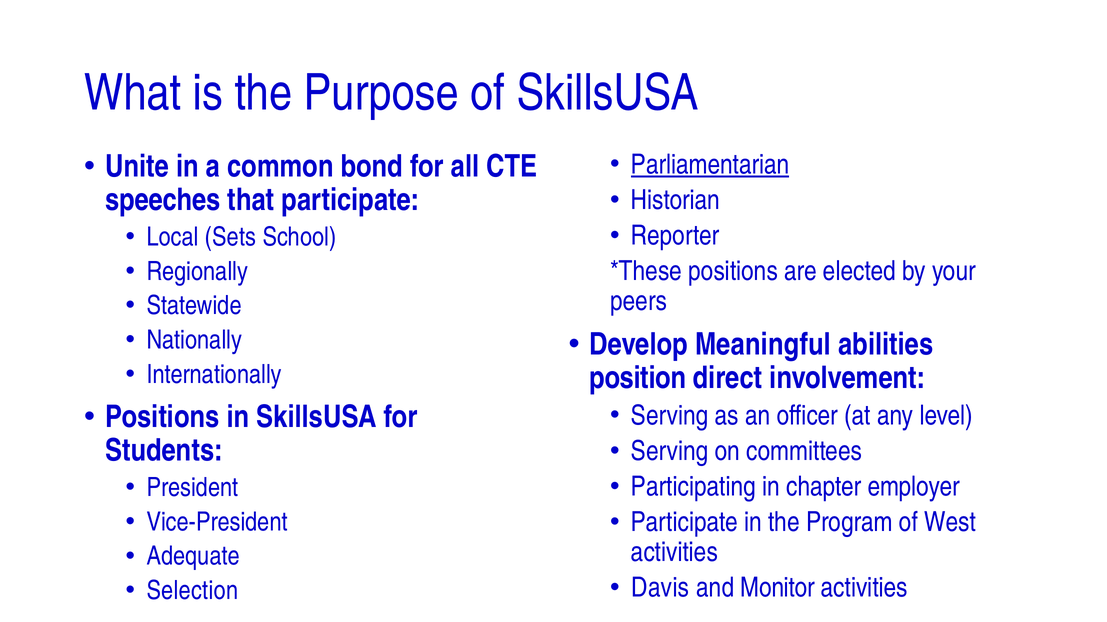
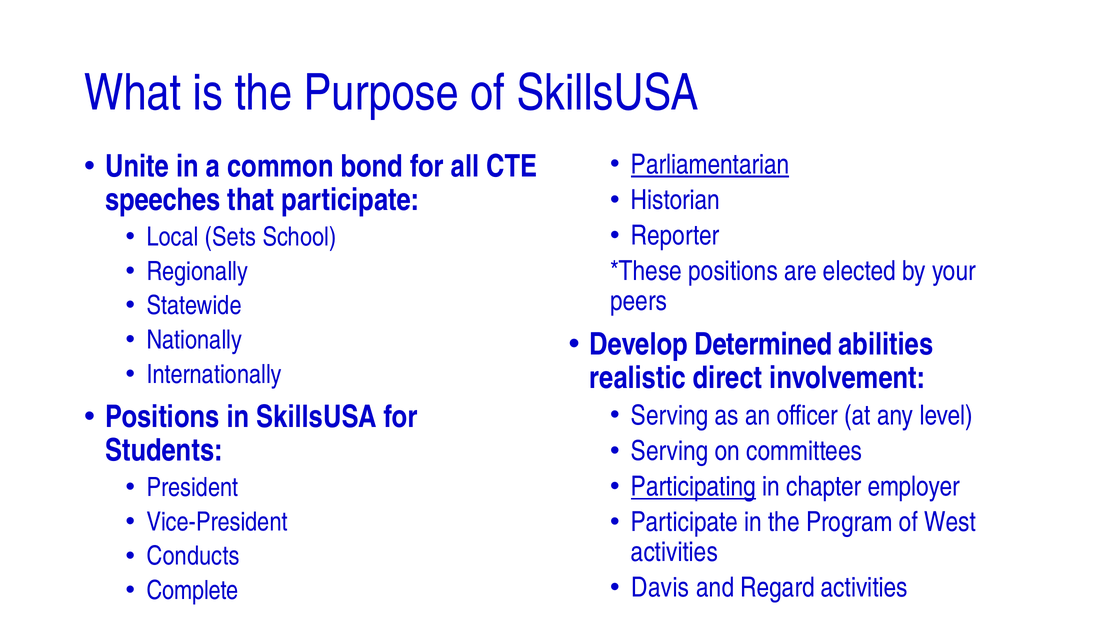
Meaningful: Meaningful -> Determined
position: position -> realistic
Participating underline: none -> present
Adequate: Adequate -> Conducts
Monitor: Monitor -> Regard
Selection: Selection -> Complete
